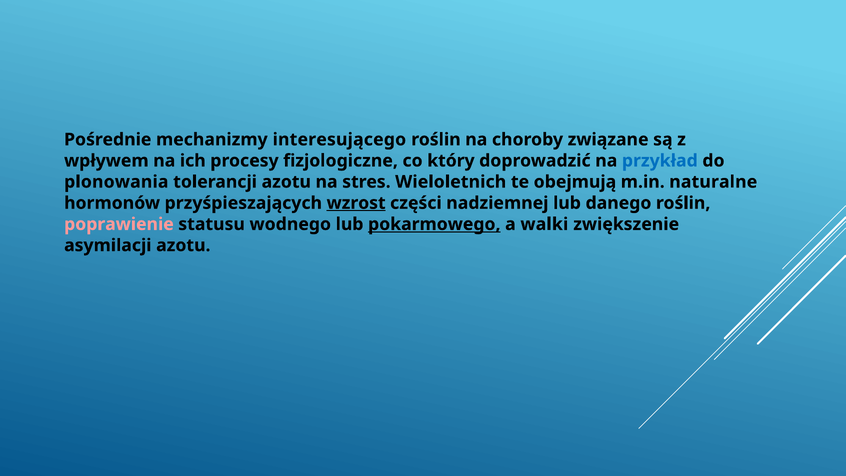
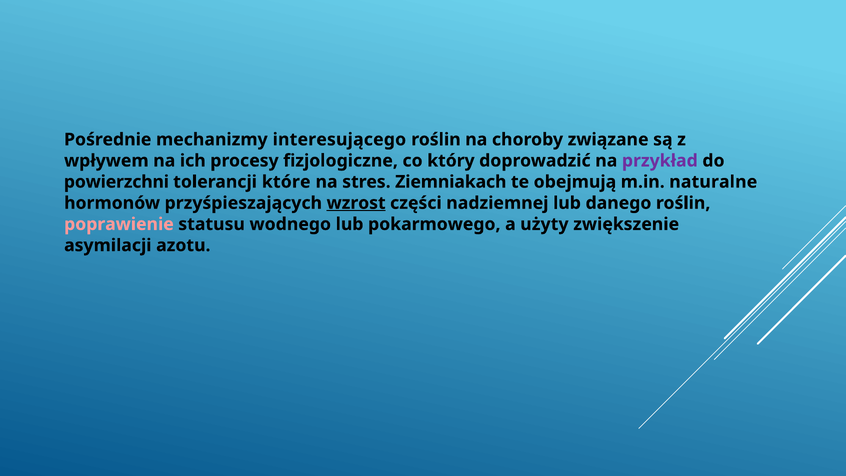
przykład colour: blue -> purple
plonowania: plonowania -> powierzchni
tolerancji azotu: azotu -> które
Wieloletnich: Wieloletnich -> Ziemniakach
pokarmowego underline: present -> none
walki: walki -> użyty
